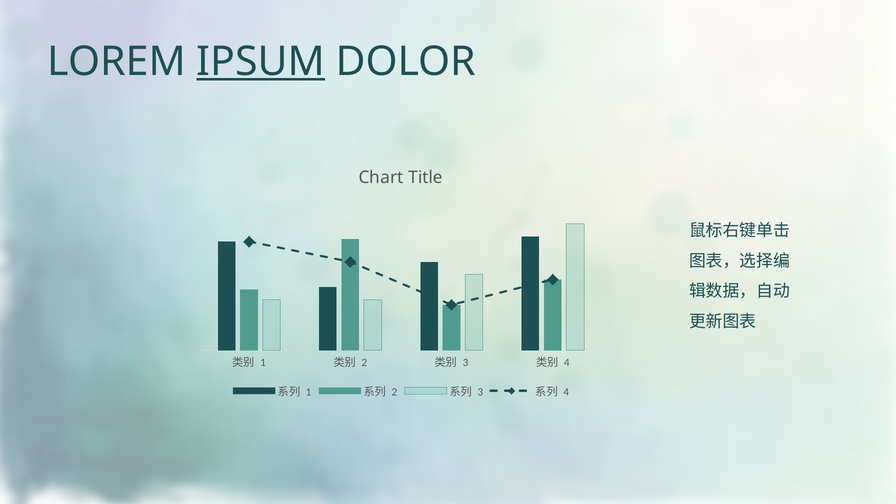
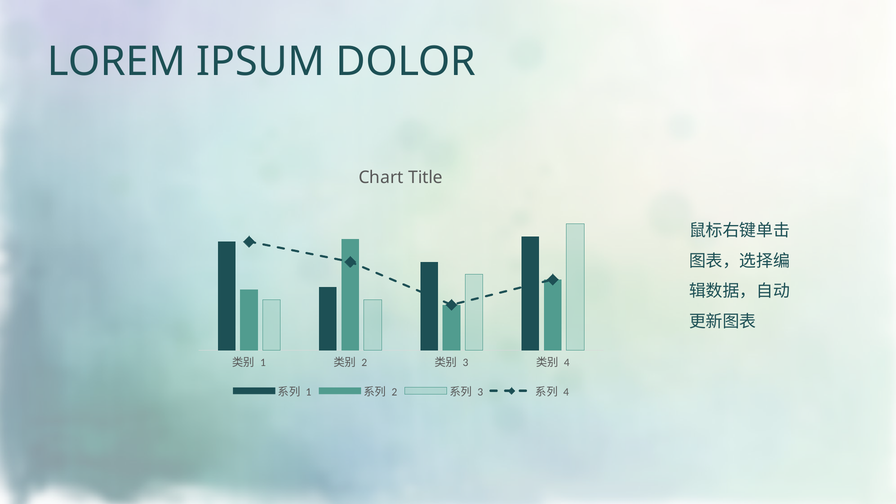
IPSUM underline: present -> none
